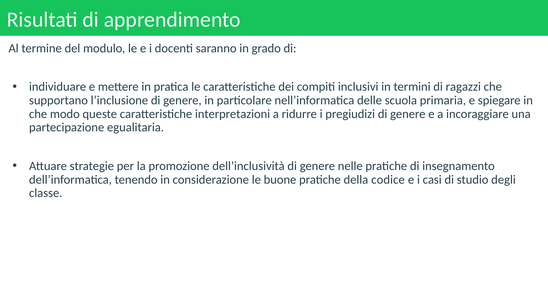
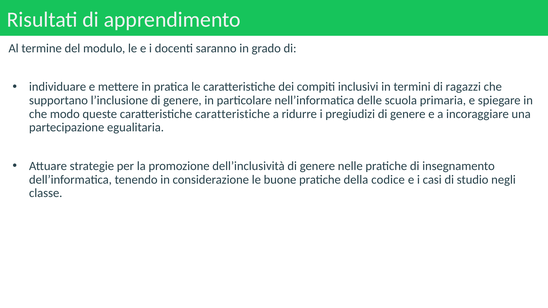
caratteristiche interpretazioni: interpretazioni -> caratteristiche
degli: degli -> negli
